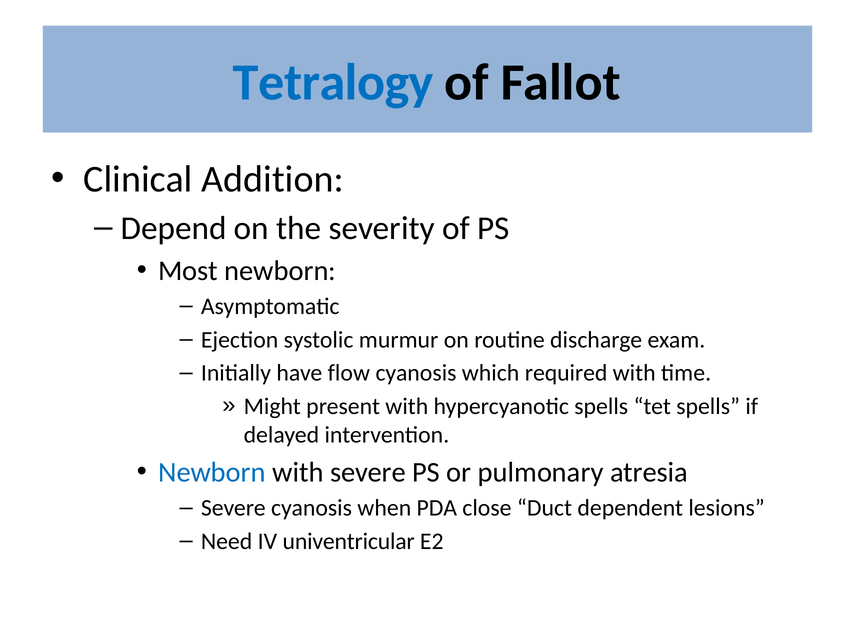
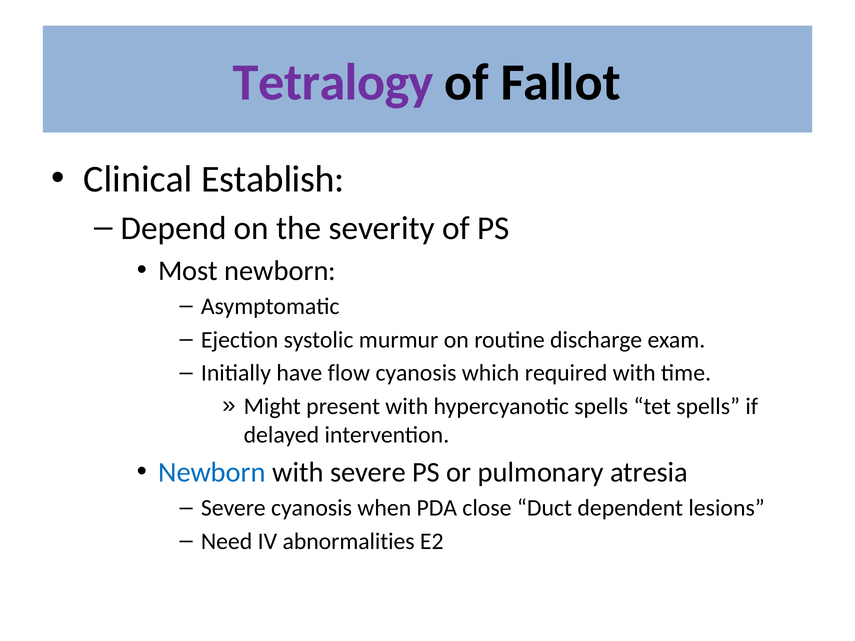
Tetralogy colour: blue -> purple
Addition: Addition -> Establish
univentricular: univentricular -> abnormalities
